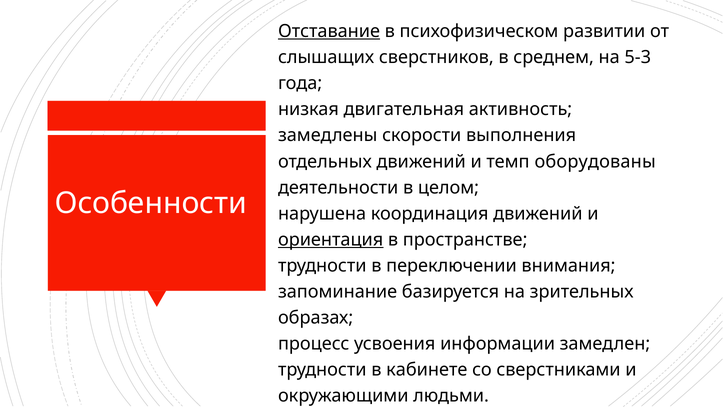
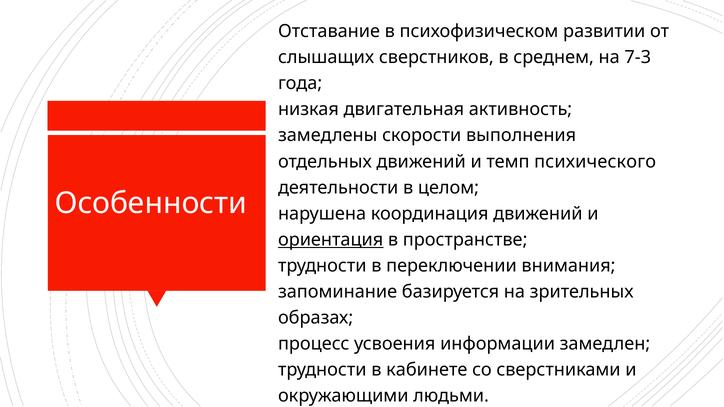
Отставание underline: present -> none
5-3: 5-3 -> 7-3
оборудованы: оборудованы -> психического
